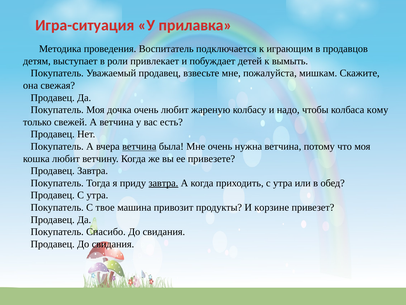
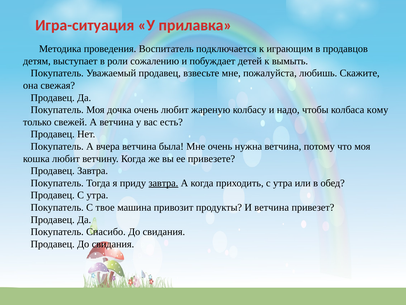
привлекает: привлекает -> сожалению
мишкам: мишкам -> любишь
ветчина at (139, 146) underline: present -> none
И корзине: корзине -> ветчина
